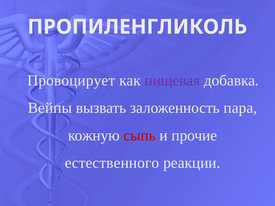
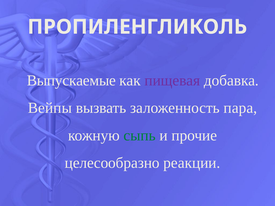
Провоцирует: Провоцирует -> Выпускаемые
сыпь colour: red -> green
естественного: естественного -> целесообразно
